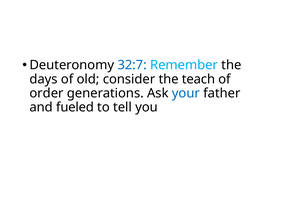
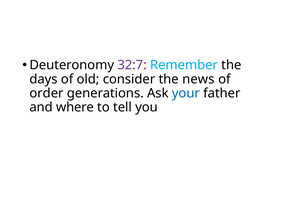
32:7 colour: blue -> purple
teach: teach -> news
fueled: fueled -> where
